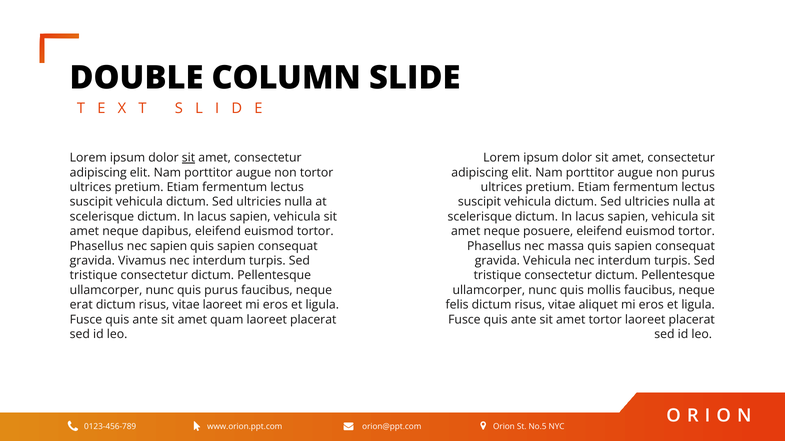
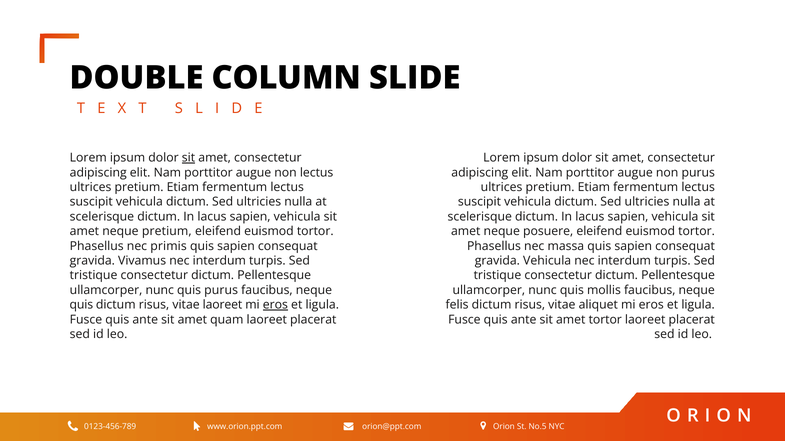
non tortor: tortor -> lectus
neque dapibus: dapibus -> pretium
nec sapien: sapien -> primis
erat at (81, 305): erat -> quis
eros at (275, 305) underline: none -> present
